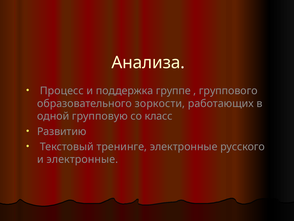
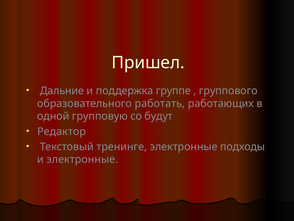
Анализа: Анализа -> Пришел
Процесс: Процесс -> Дальние
зоркости: зоркости -> работать
класс: класс -> будут
Развитию: Развитию -> Редактор
русского: русского -> подходы
